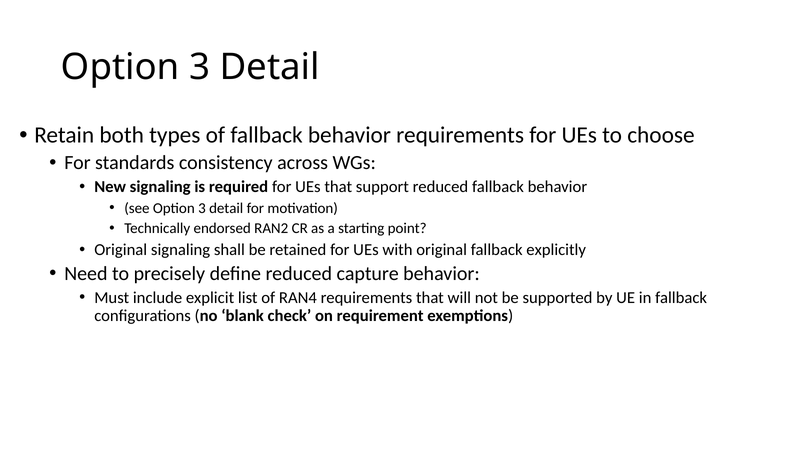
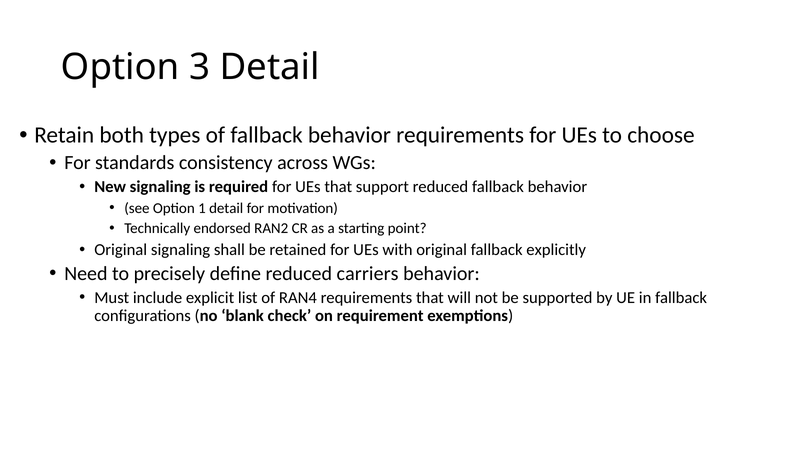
see Option 3: 3 -> 1
capture: capture -> carriers
